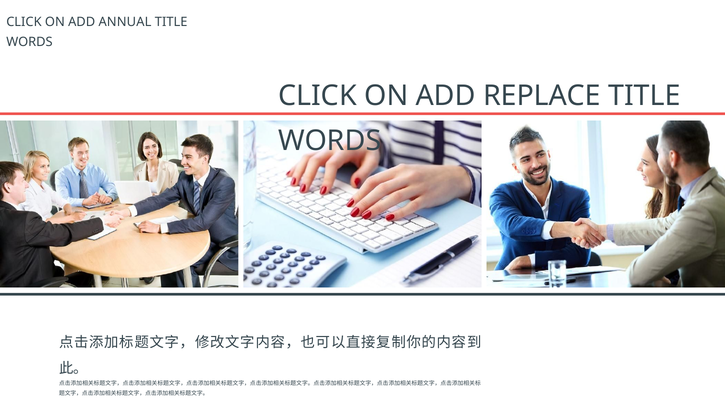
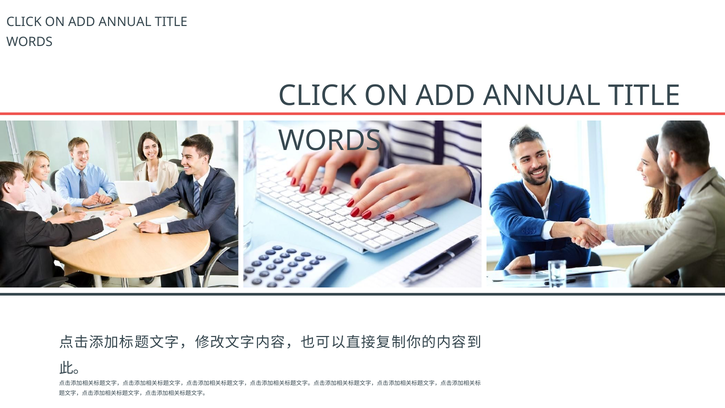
REPLACE at (542, 96): REPLACE -> ANNUAL
